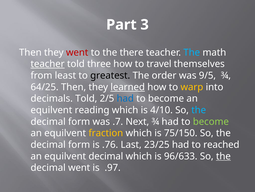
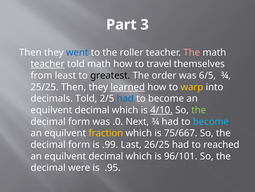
went at (77, 52) colour: red -> blue
there: there -> roller
The at (192, 52) colour: light blue -> pink
told three: three -> math
9/5: 9/5 -> 6/5
64/25: 64/25 -> 25/25
reading at (92, 110): reading -> decimal
4/10 underline: none -> present
the at (199, 110) colour: light blue -> light green
.7: .7 -> .0
become at (211, 121) colour: light green -> light blue
75/150: 75/150 -> 75/667
.76: .76 -> .99
23/25: 23/25 -> 26/25
96/633: 96/633 -> 96/101
the at (223, 156) underline: present -> none
decimal went: went -> were
.97: .97 -> .95
